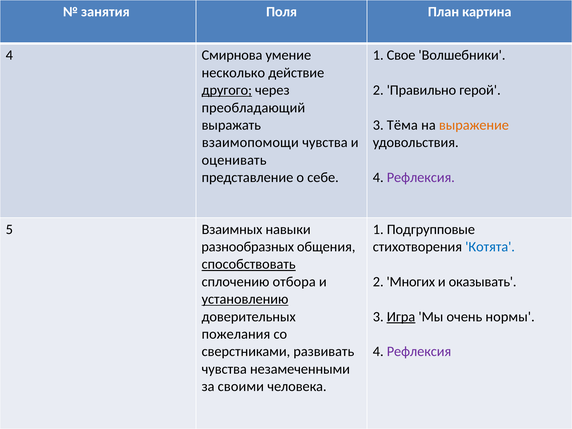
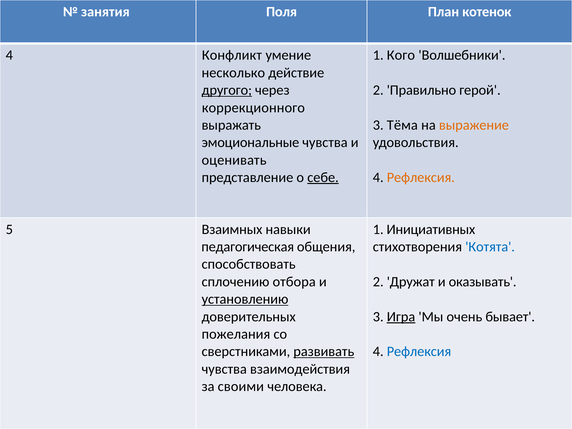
картина: картина -> котенок
Смирнова: Смирнова -> Конфликт
Свое: Свое -> Кого
преобладающий: преобладающий -> коррекционного
взаимопомощи: взаимопомощи -> эмоциональные
себе underline: none -> present
Рефлексия at (421, 177) colour: purple -> orange
Подгрупповые: Подгрупповые -> Инициативных
разнообразных: разнообразных -> педагогическая
способствовать underline: present -> none
Многих: Многих -> Дружат
нормы: нормы -> бывает
развивать underline: none -> present
Рефлексия at (419, 352) colour: purple -> blue
незамеченными: незамеченными -> взаимодействия
